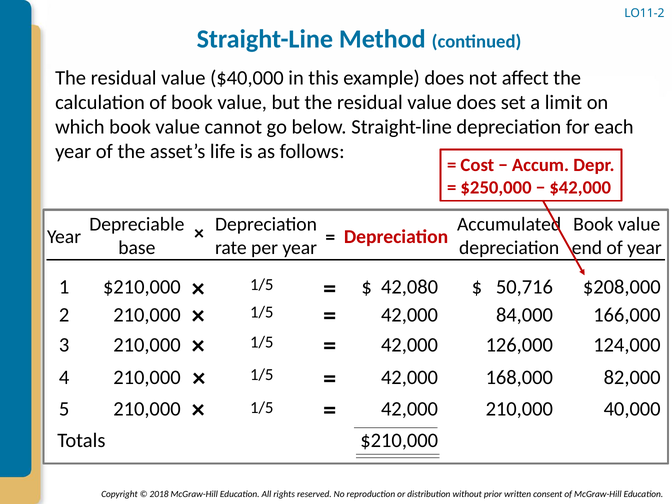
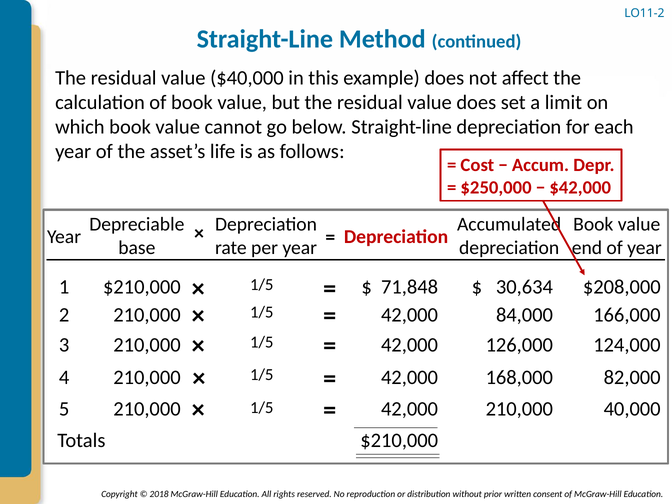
42,080: 42,080 -> 71,848
50,716: 50,716 -> 30,634
